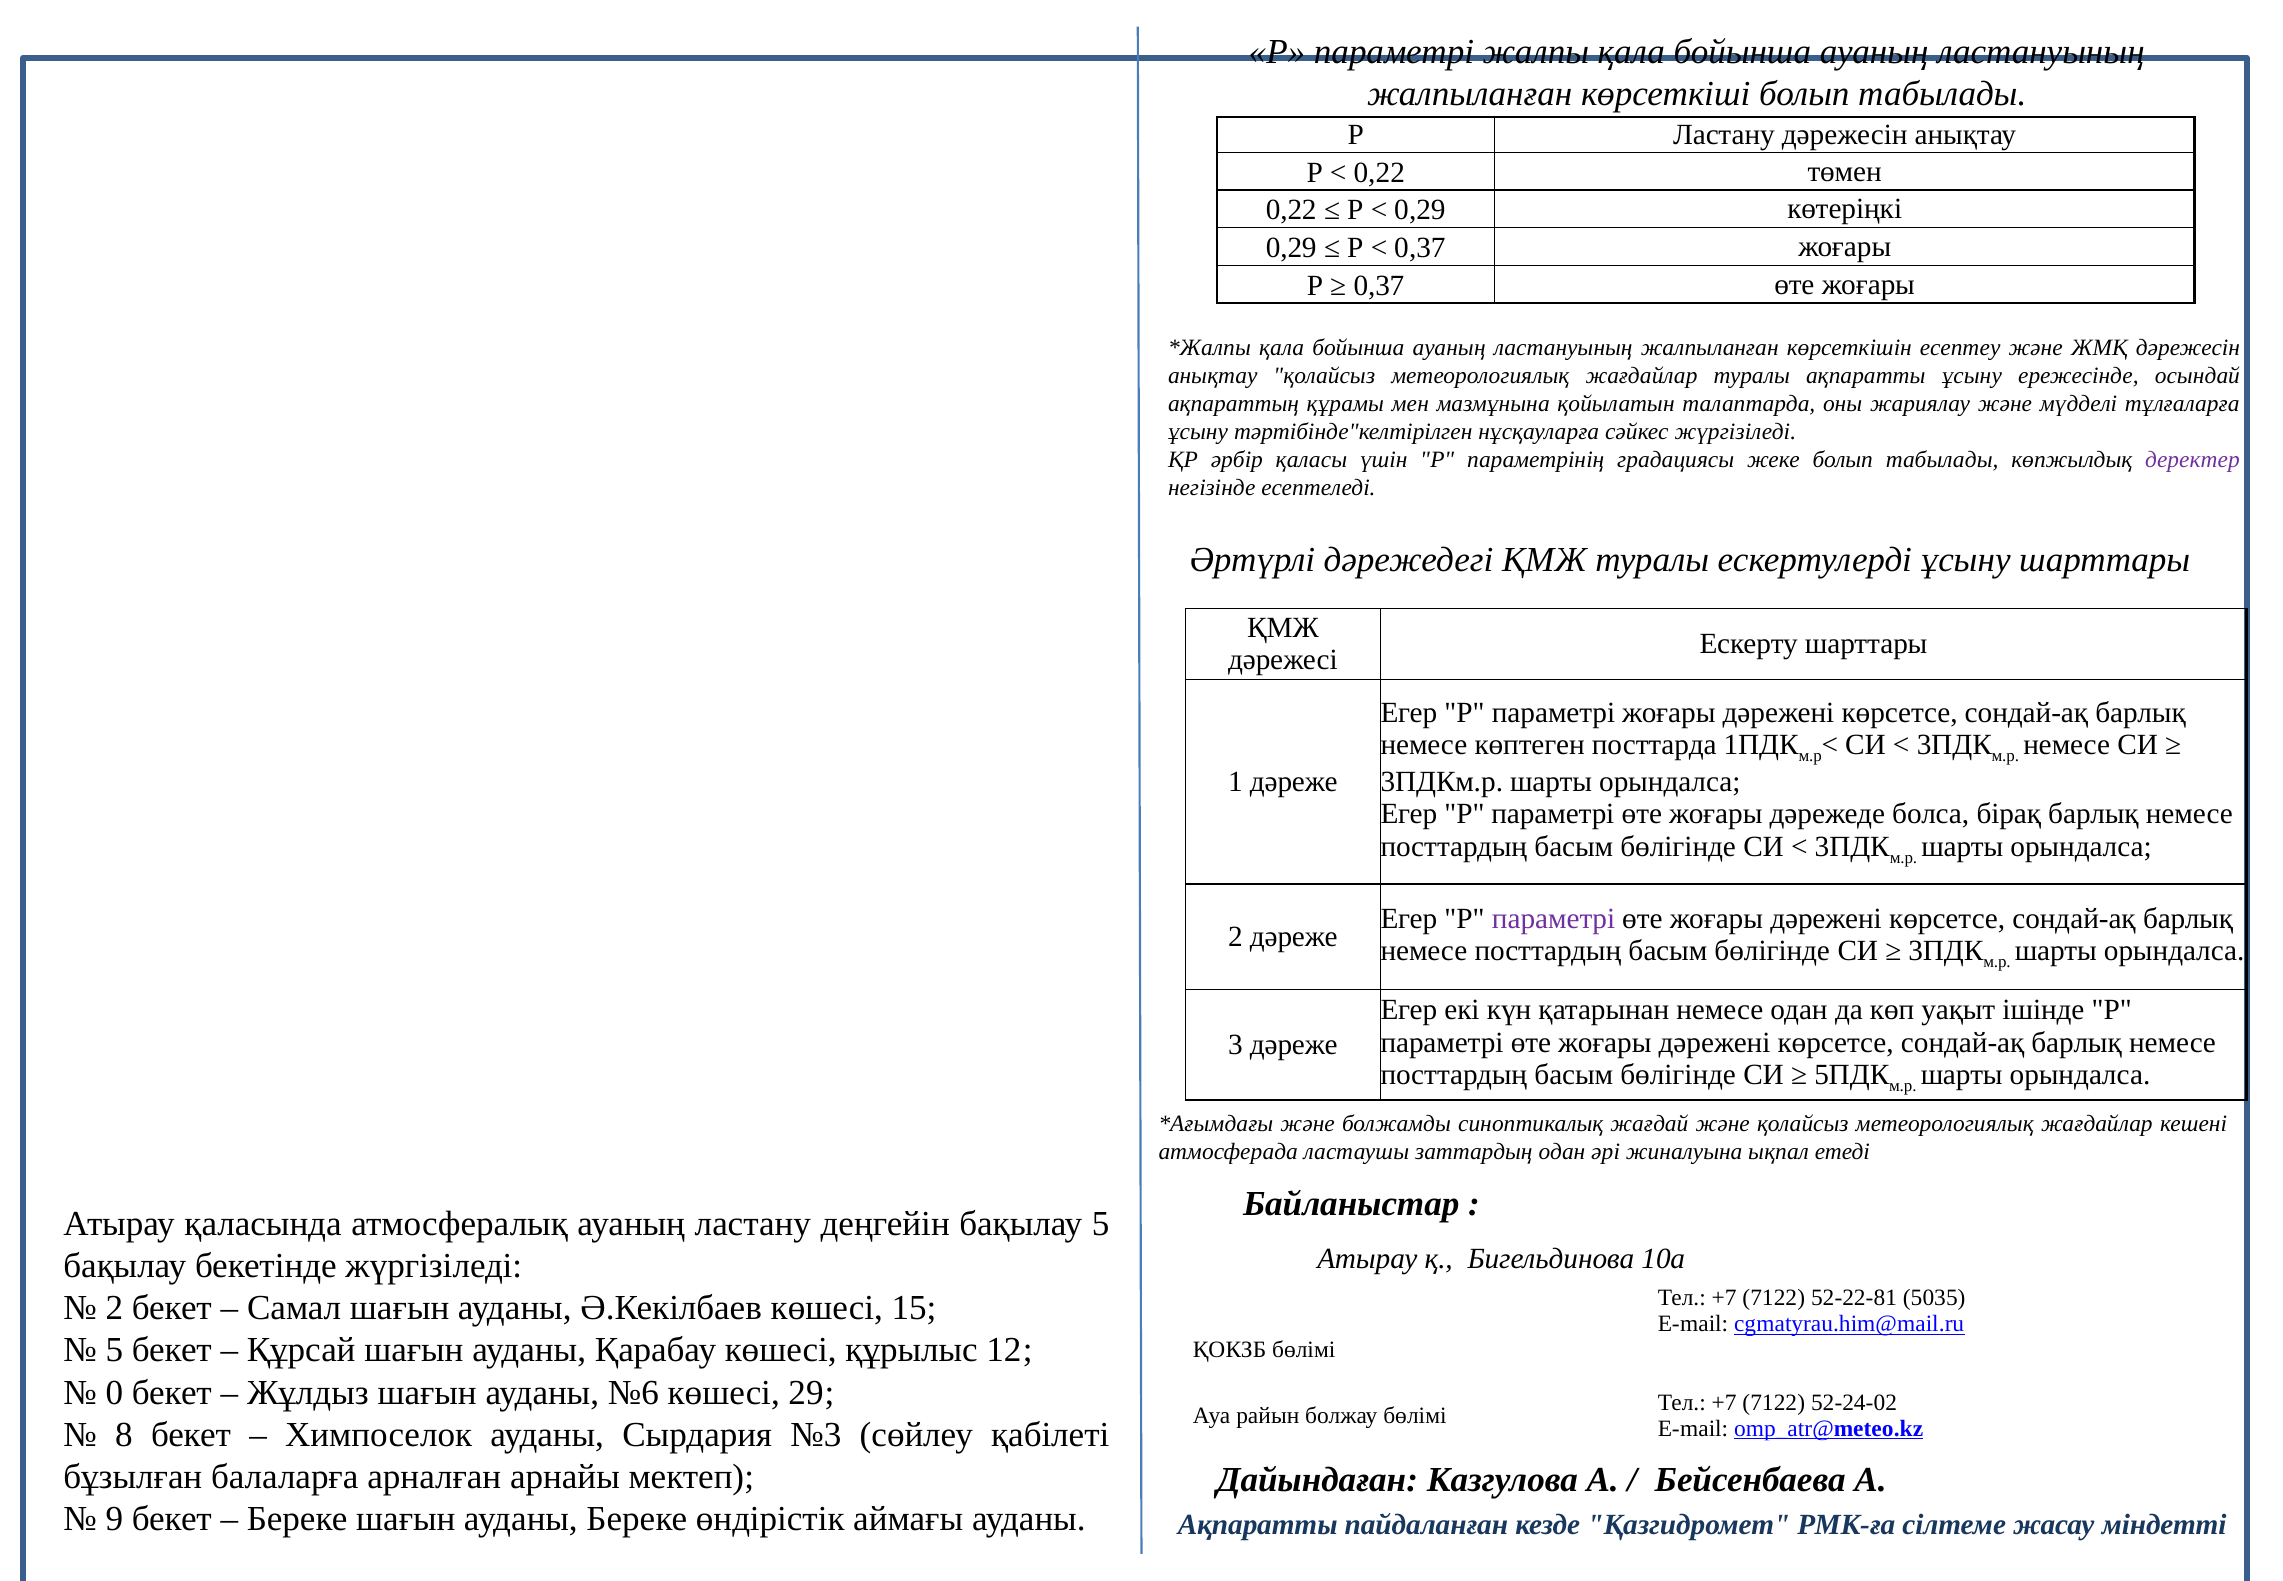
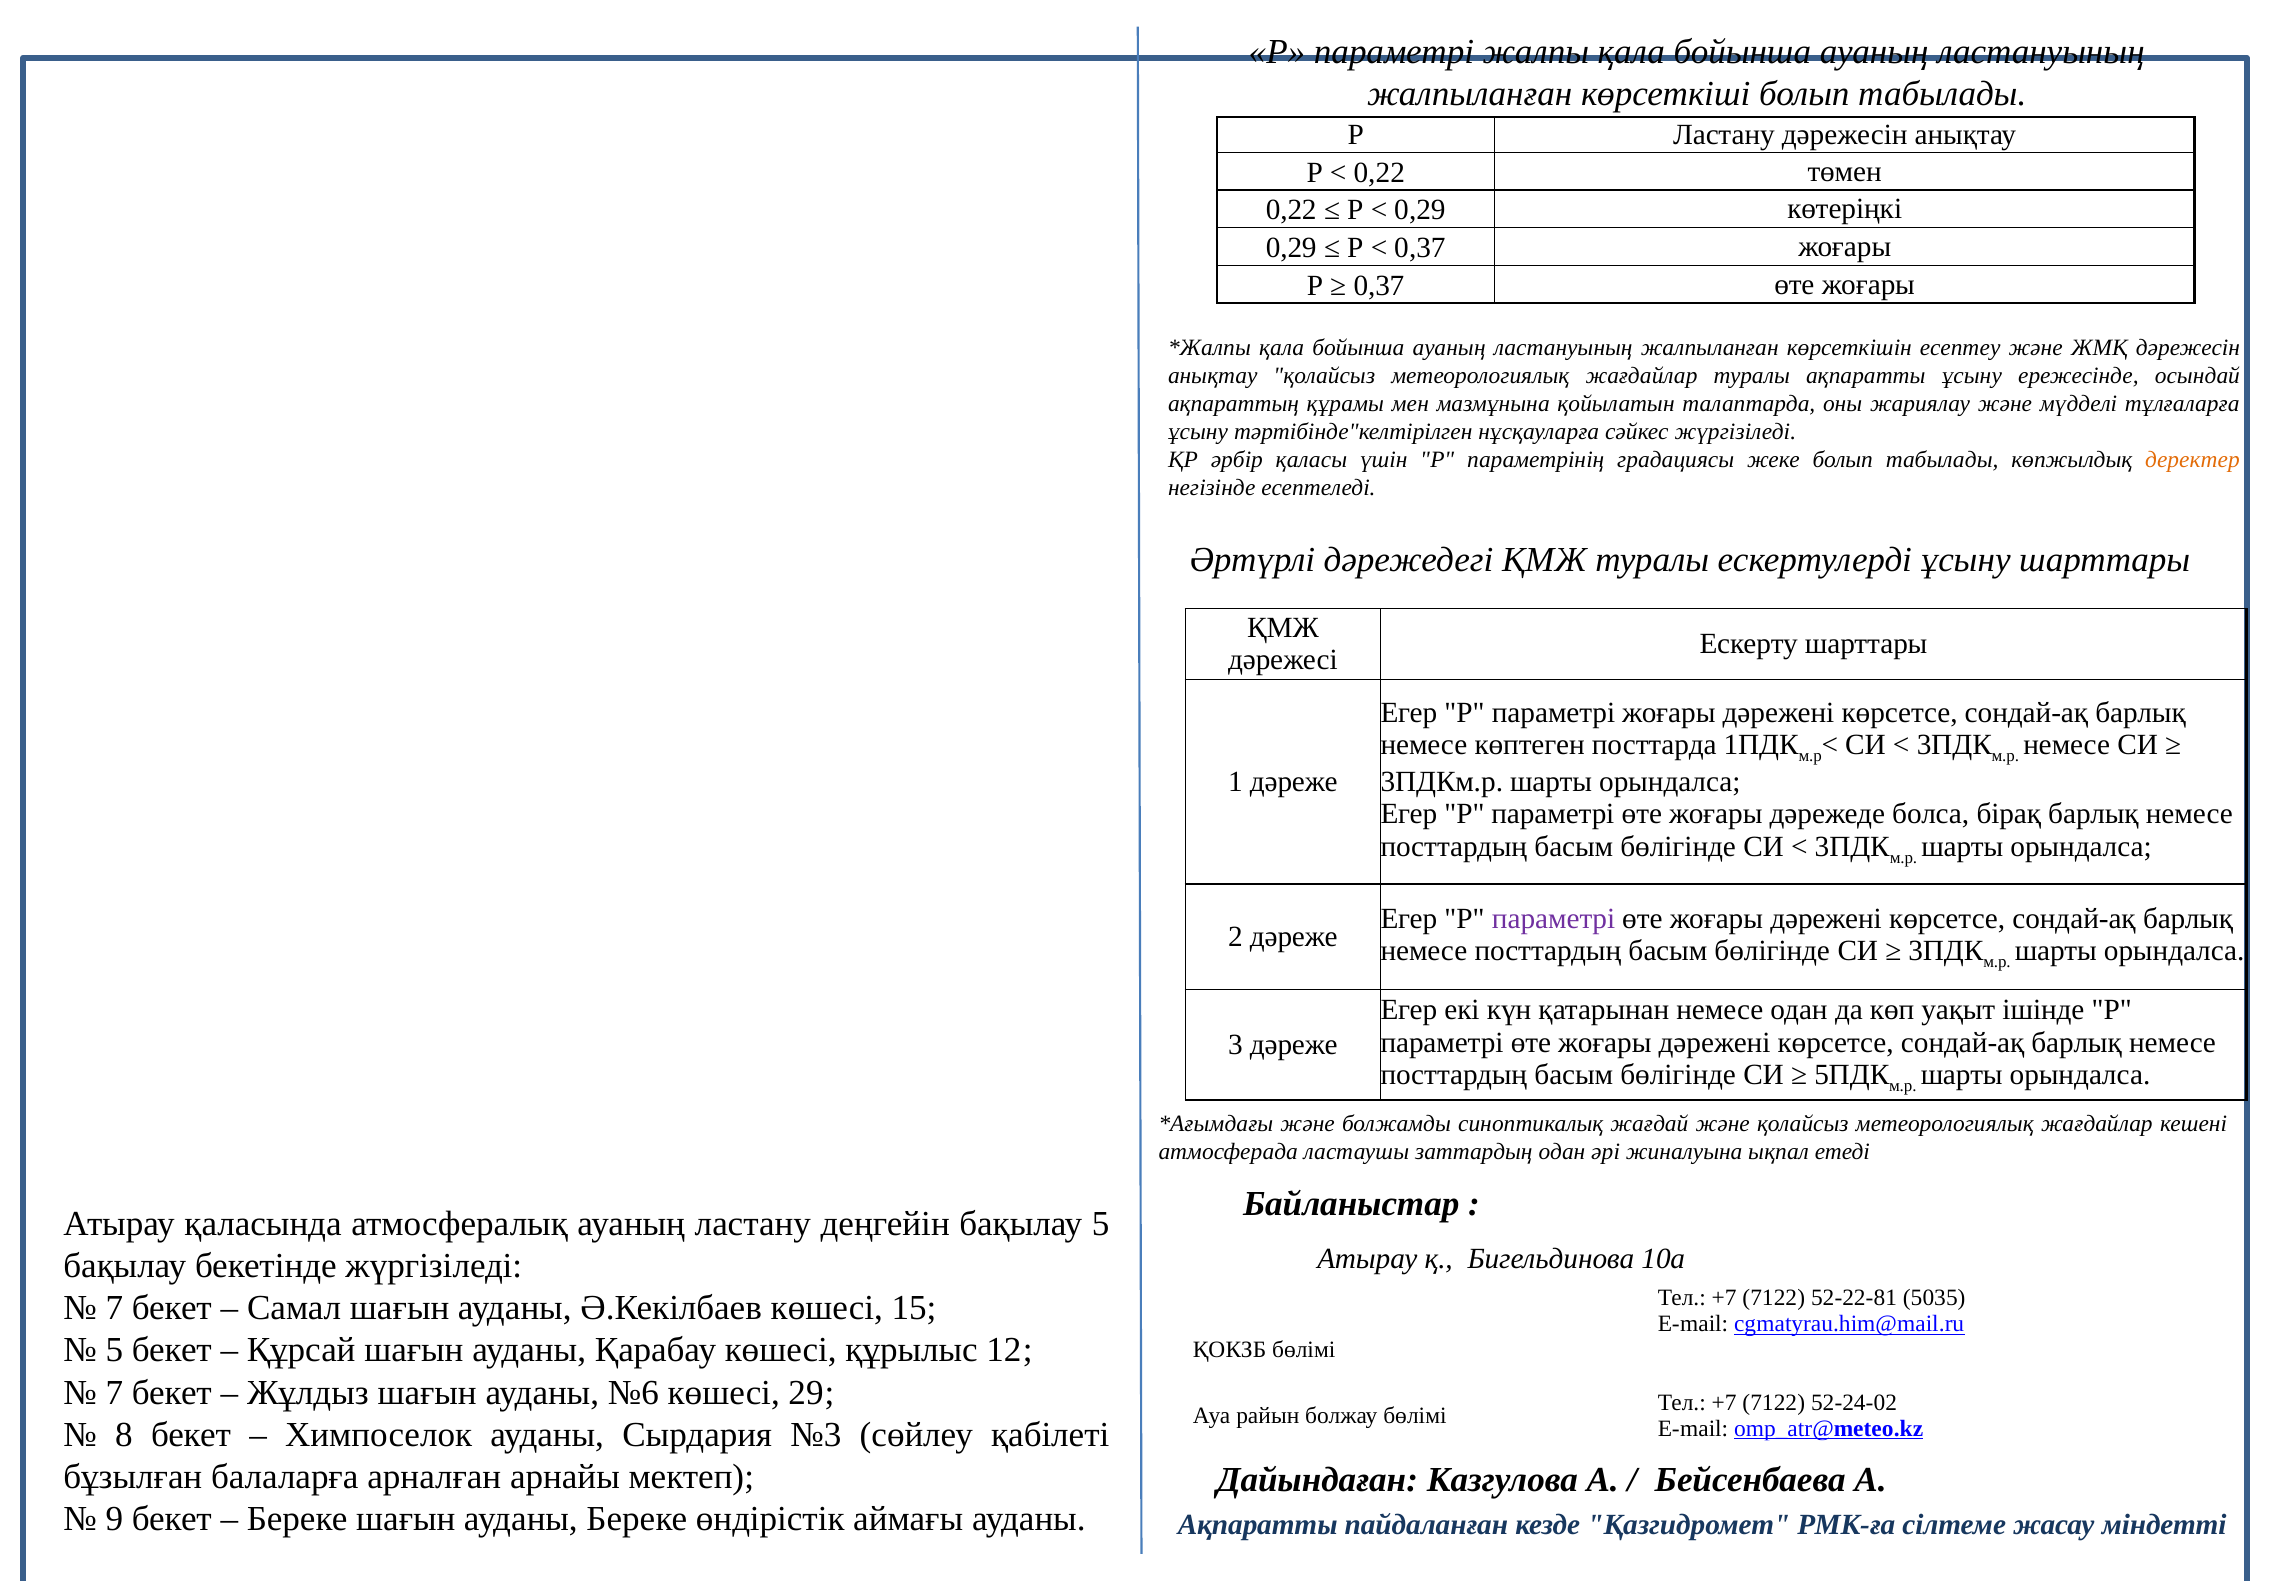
деректер colour: purple -> orange
2 at (114, 1308): 2 -> 7
0 at (114, 1392): 0 -> 7
